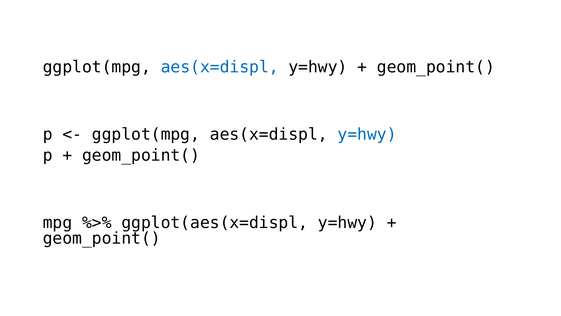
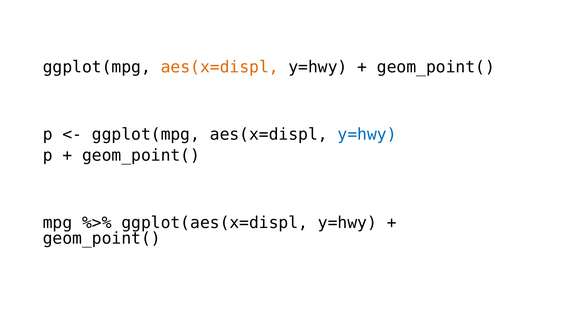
aes(x=displ at (220, 67) colour: blue -> orange
